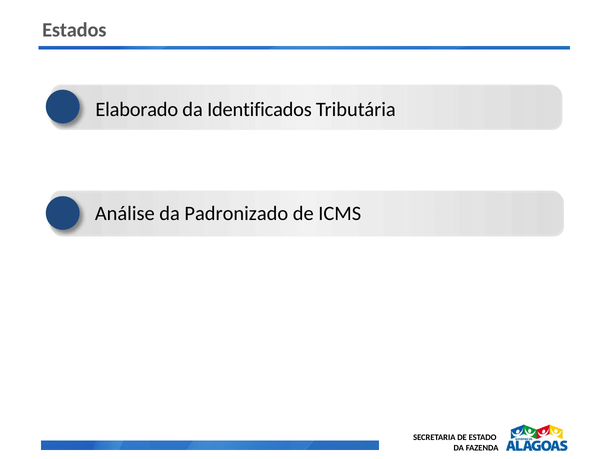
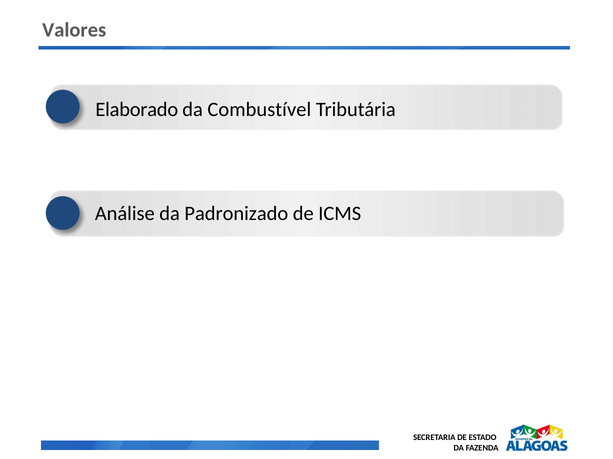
Estados: Estados -> Valores
Identificados: Identificados -> Combustível
